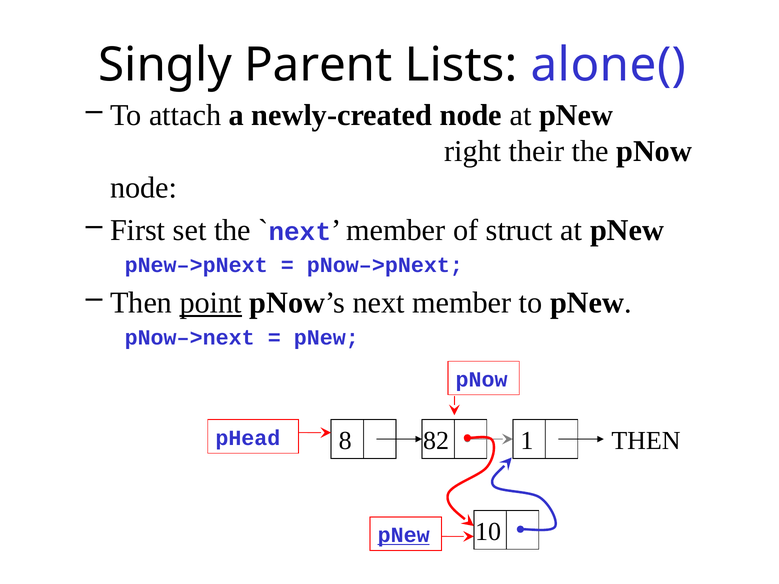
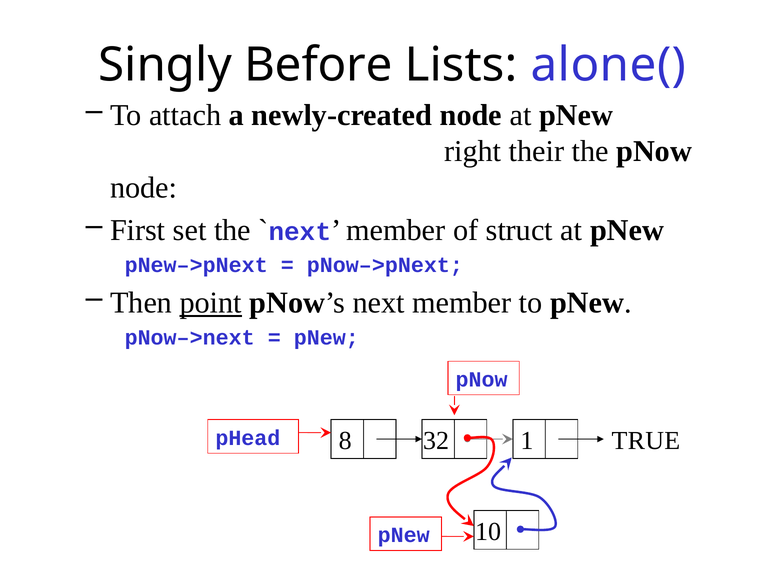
Parent: Parent -> Before
82: 82 -> 32
1 THEN: THEN -> TRUE
pNew at (404, 536) underline: present -> none
